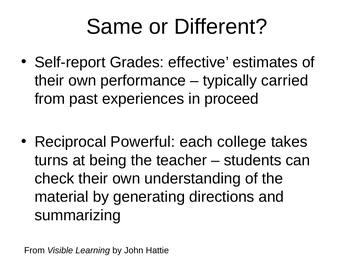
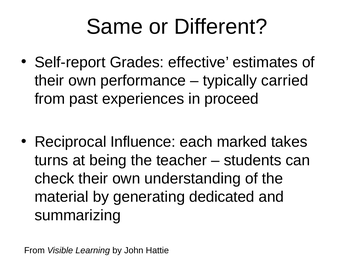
Powerful: Powerful -> Influence
college: college -> marked
directions: directions -> dedicated
